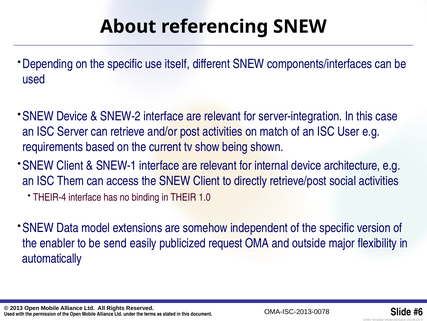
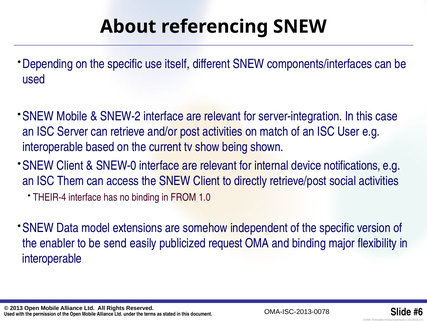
SNEW Device: Device -> Mobile
requirements at (53, 147): requirements -> interoperable
SNEW-1: SNEW-1 -> SNEW-0
architecture: architecture -> notifications
THEIR: THEIR -> FROM
and outside: outside -> binding
automatically at (52, 258): automatically -> interoperable
